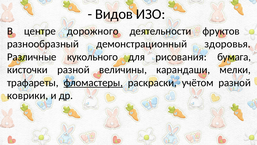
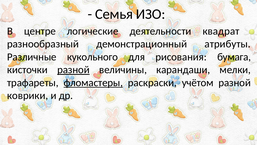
Видов: Видов -> Семья
дорожного: дорожного -> логические
фруктов: фруктов -> квадрат
здоровья: здоровья -> атрибуты
разной at (73, 70) underline: none -> present
